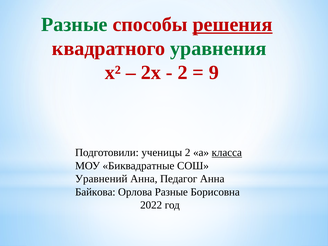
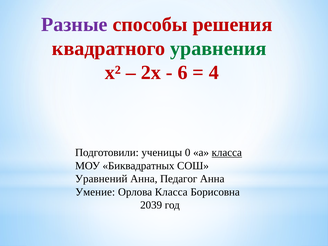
Разные at (74, 24) colour: green -> purple
решения underline: present -> none
2 at (183, 73): 2 -> 6
9: 9 -> 4
ученицы 2: 2 -> 0
Биквадратные: Биквадратные -> Биквадратных
Байкова: Байкова -> Умение
Орлова Разные: Разные -> Класса
2022: 2022 -> 2039
